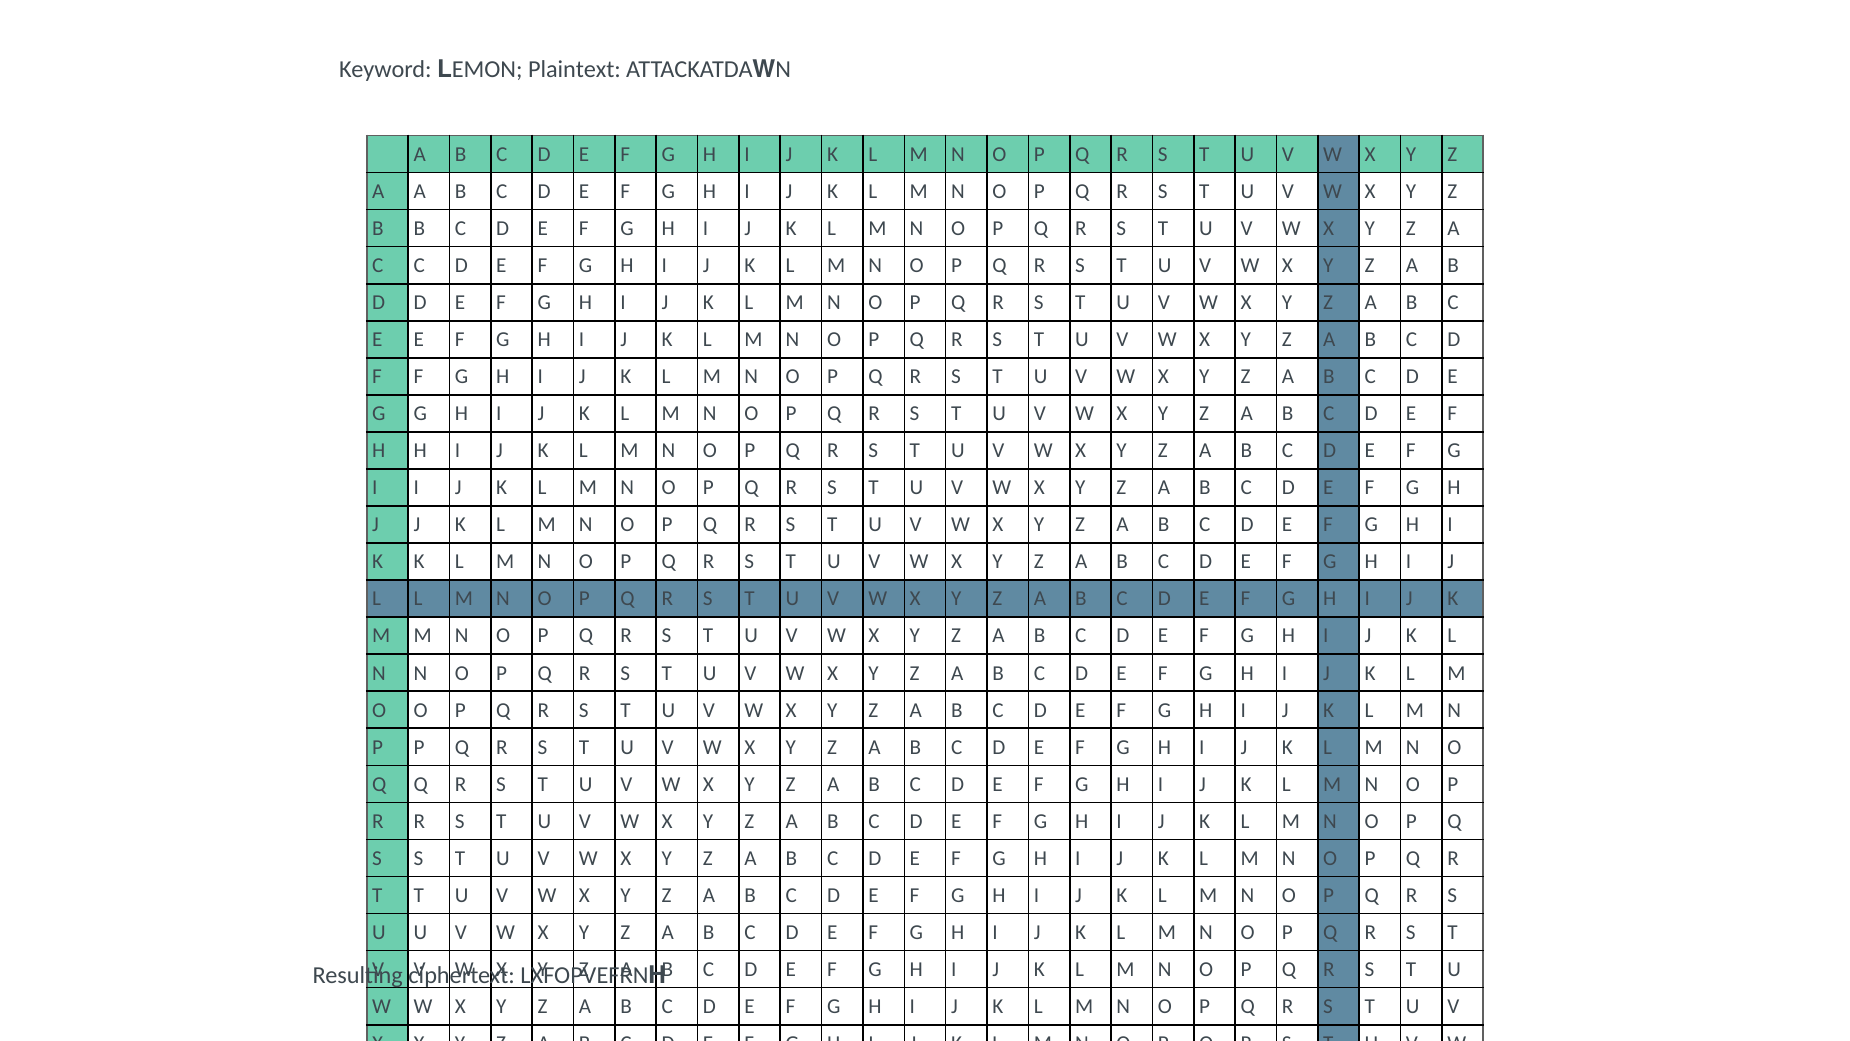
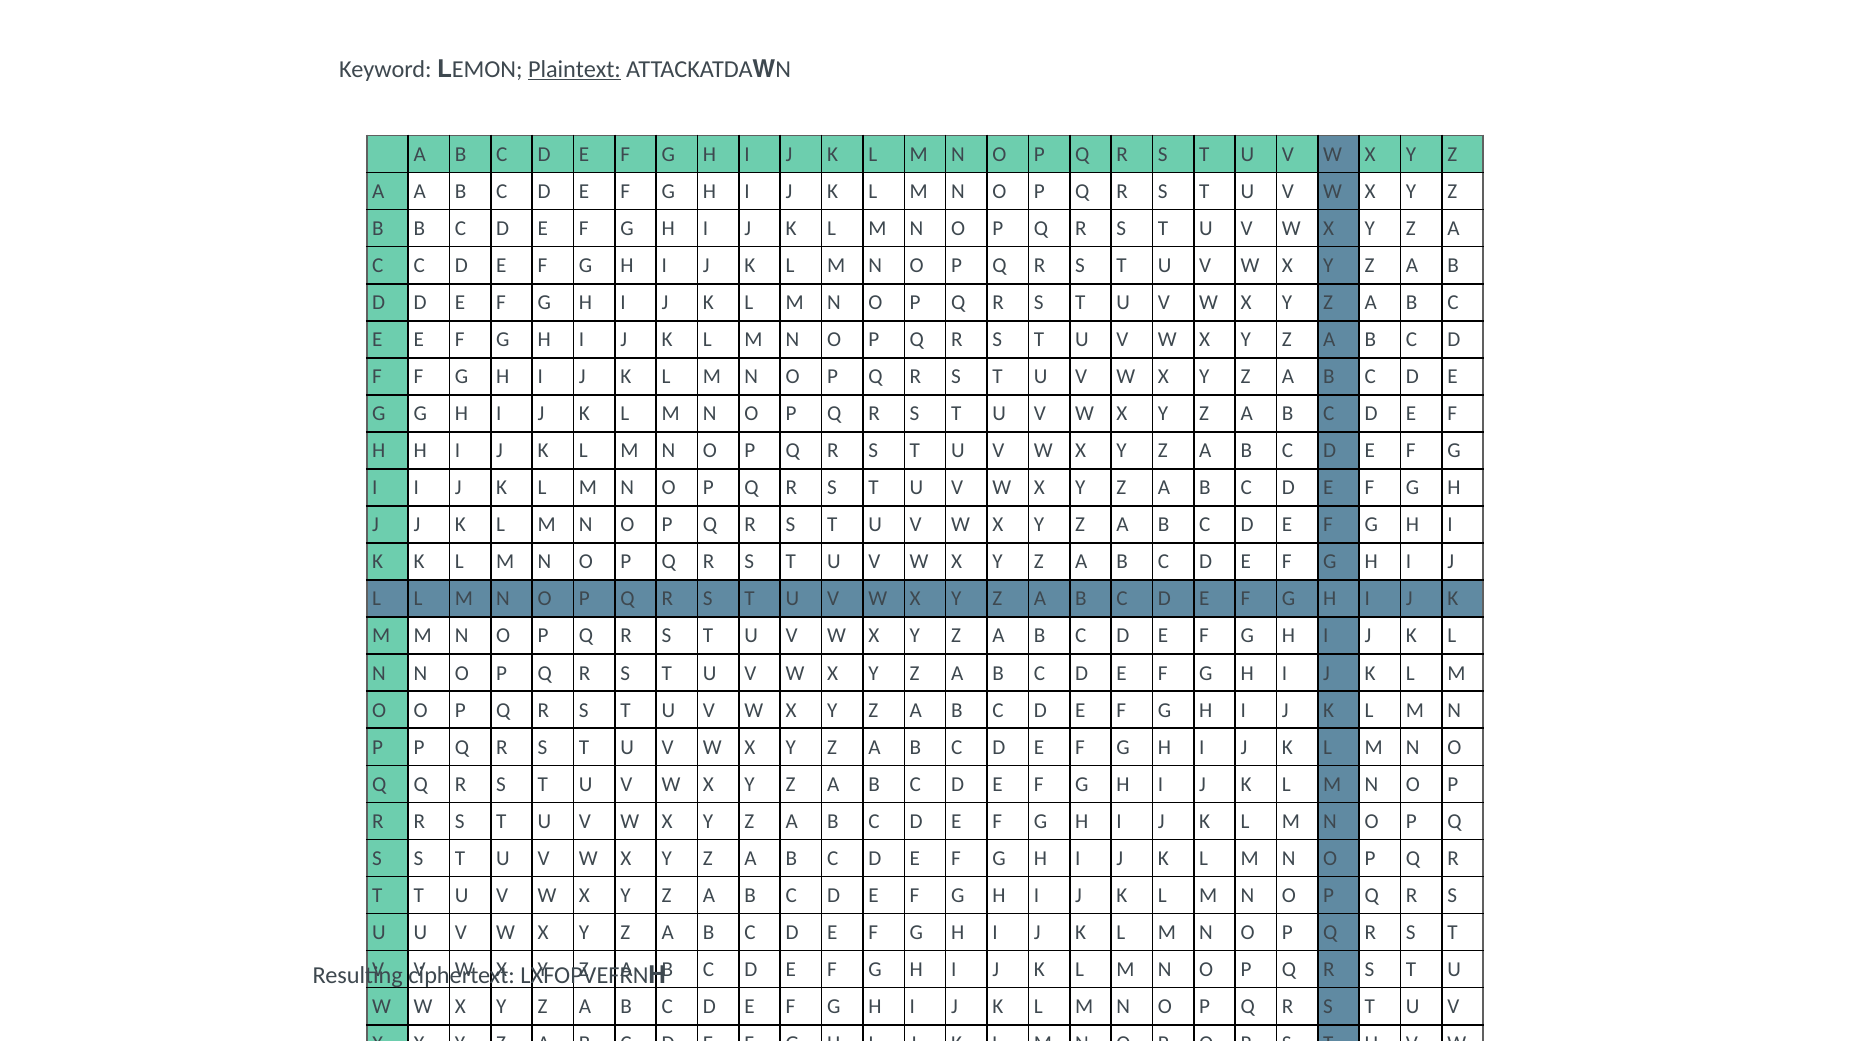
Plaintext underline: none -> present
